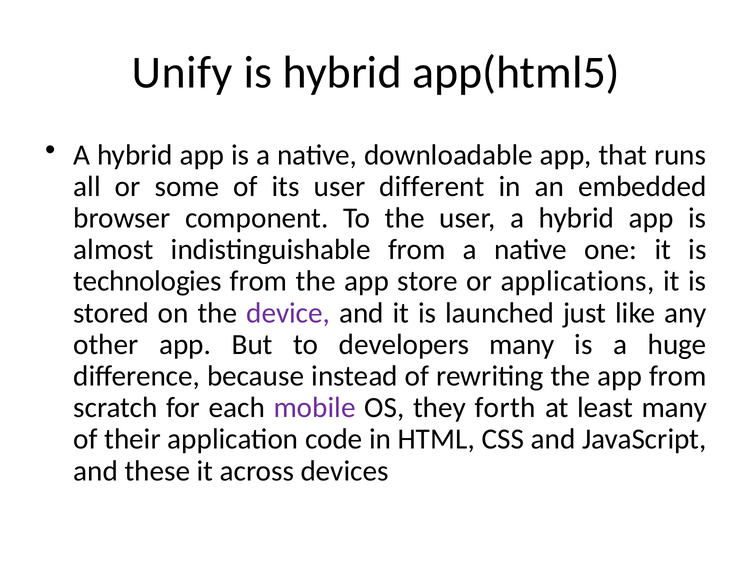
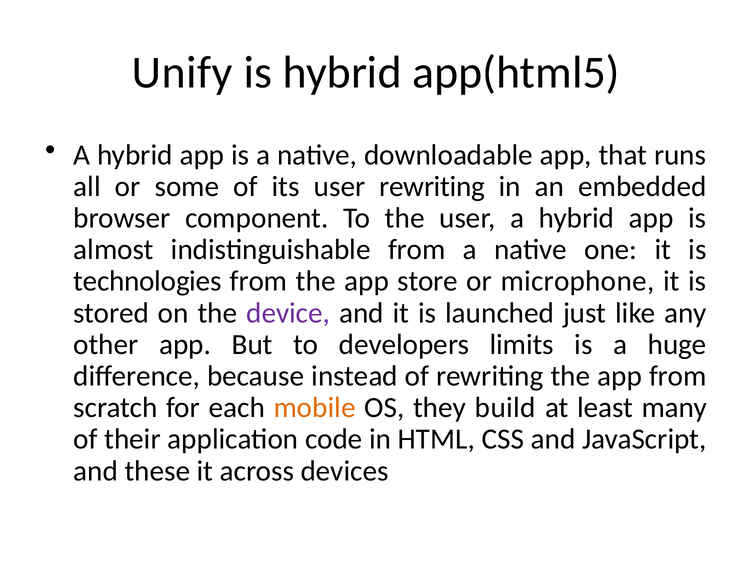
user different: different -> rewriting
applications: applications -> microphone
developers many: many -> limits
mobile colour: purple -> orange
forth: forth -> build
